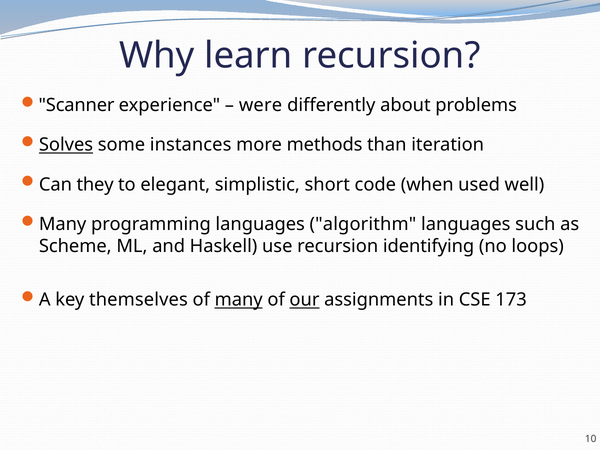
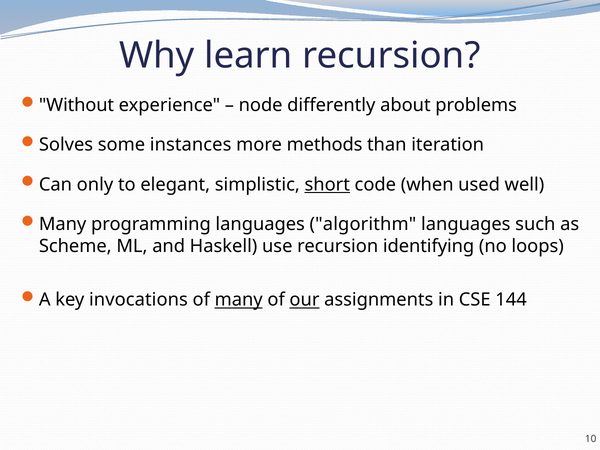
Scanner: Scanner -> Without
were: were -> node
Solves underline: present -> none
they: they -> only
short underline: none -> present
themselves: themselves -> invocations
173: 173 -> 144
